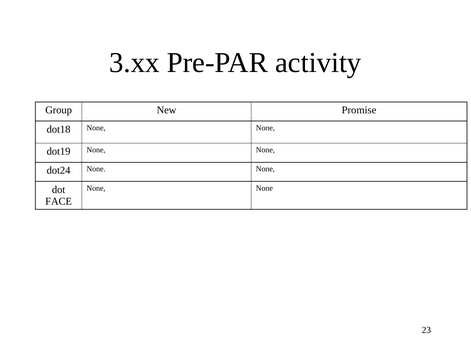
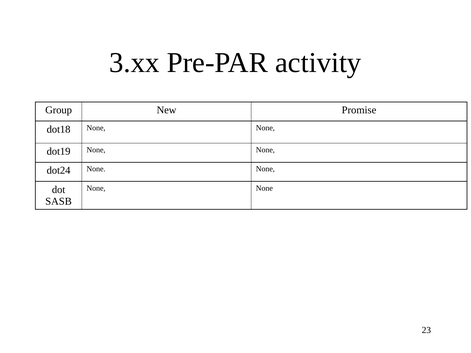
FACE: FACE -> SASB
